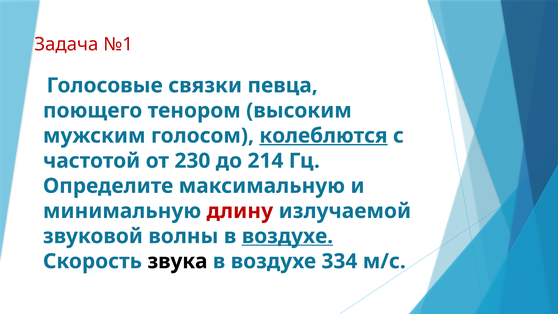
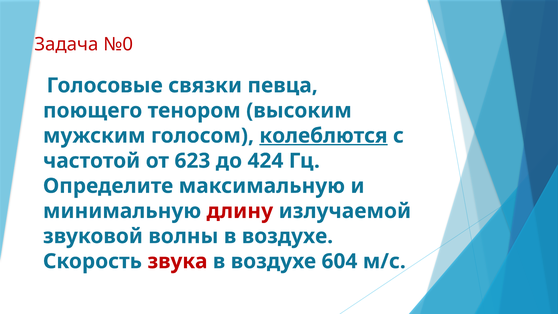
№1: №1 -> №0
230: 230 -> 623
214: 214 -> 424
воздухе at (287, 236) underline: present -> none
звука colour: black -> red
334: 334 -> 604
